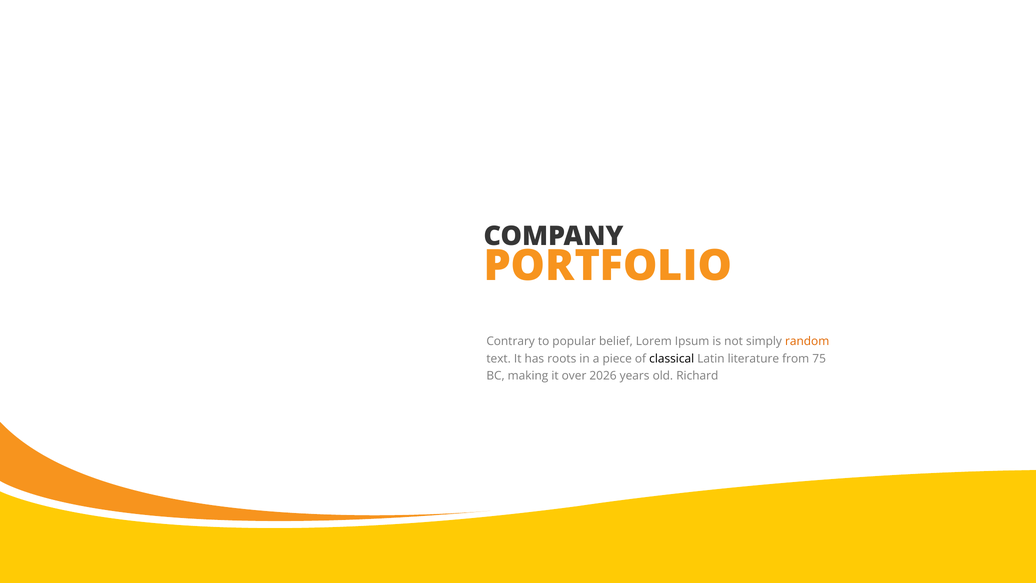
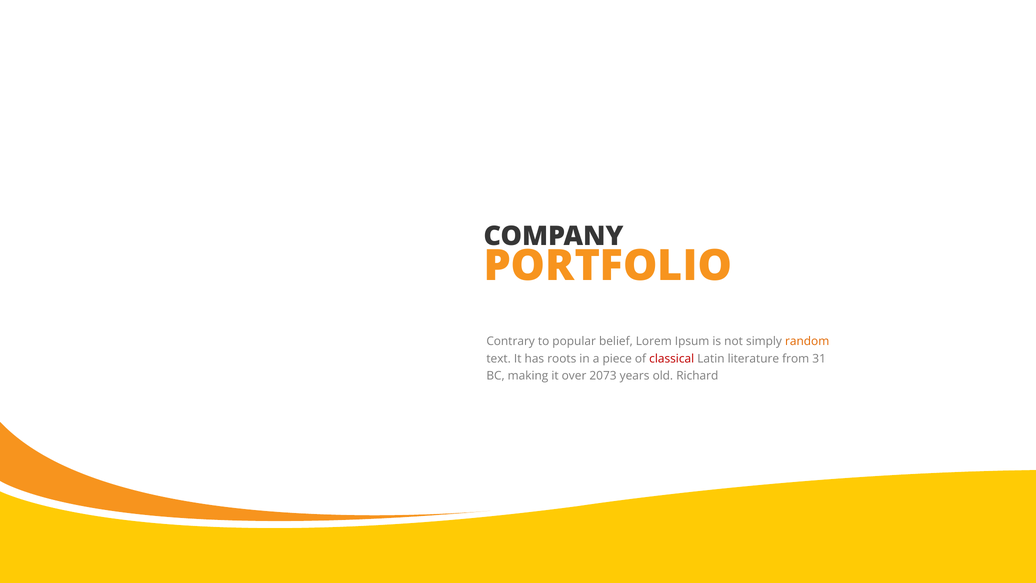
classical colour: black -> red
75: 75 -> 31
2026: 2026 -> 2073
